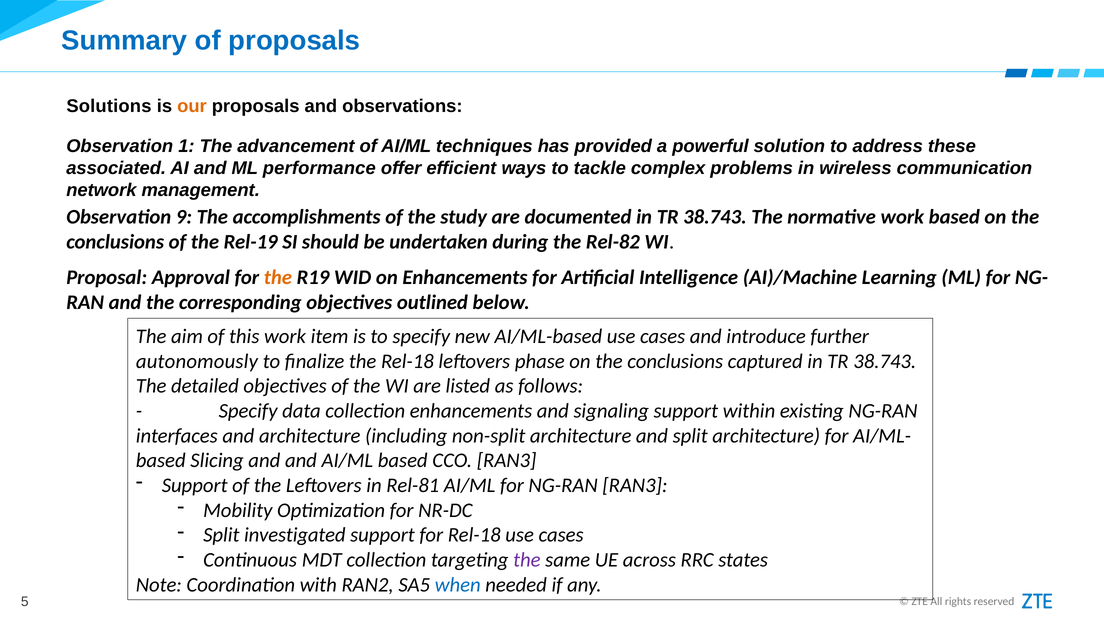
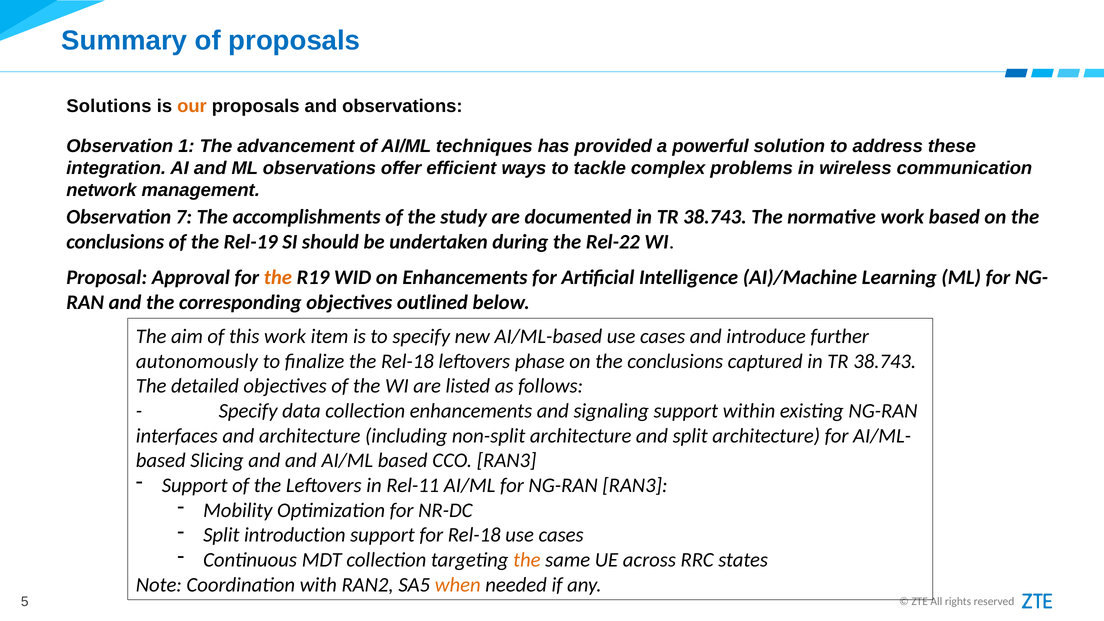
associated: associated -> integration
ML performance: performance -> observations
9: 9 -> 7
Rel-82: Rel-82 -> Rel-22
Rel-81: Rel-81 -> Rel-11
investigated: investigated -> introduction
the at (527, 560) colour: purple -> orange
when colour: blue -> orange
